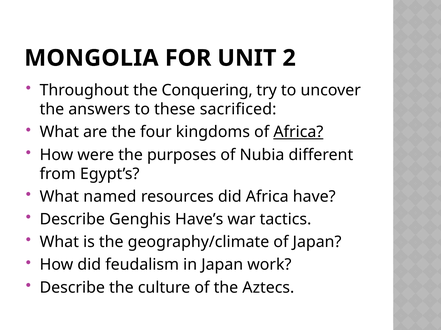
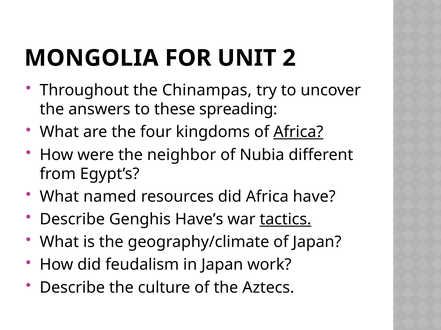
Conquering: Conquering -> Chinampas
sacrificed: sacrificed -> spreading
purposes: purposes -> neighbor
tactics underline: none -> present
